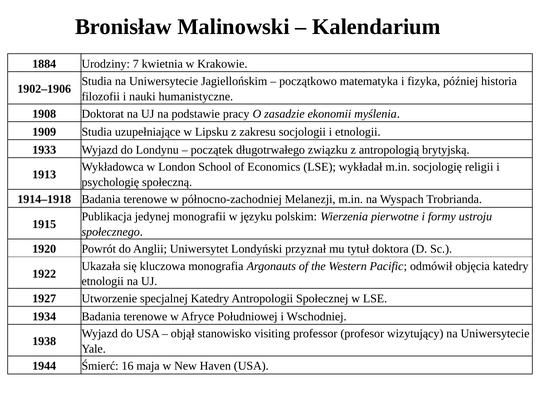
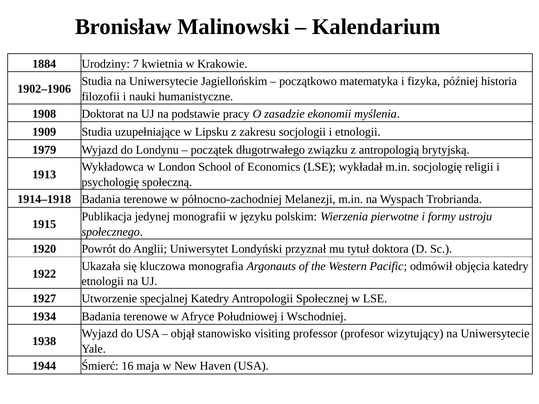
1933: 1933 -> 1979
